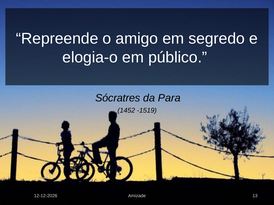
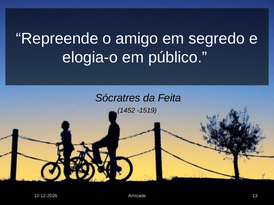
Para: Para -> Feita
